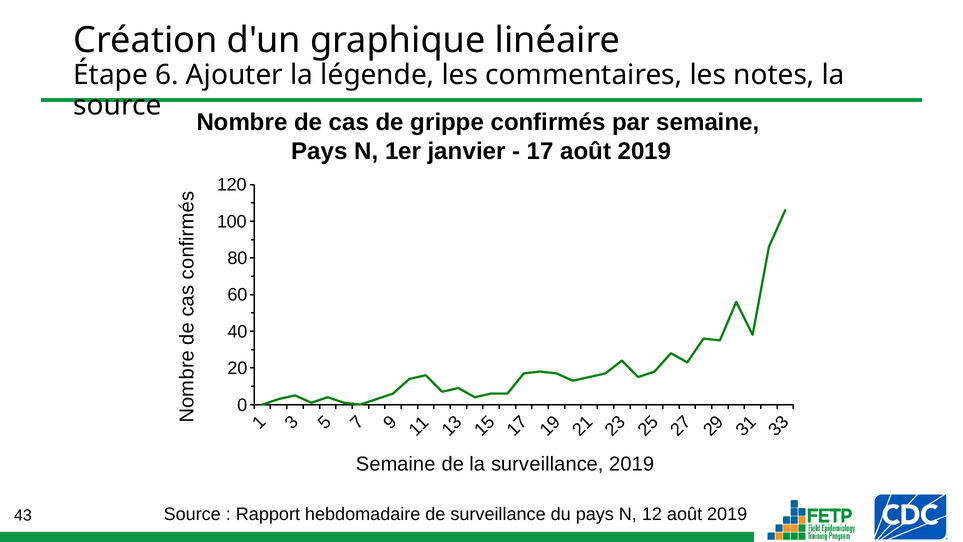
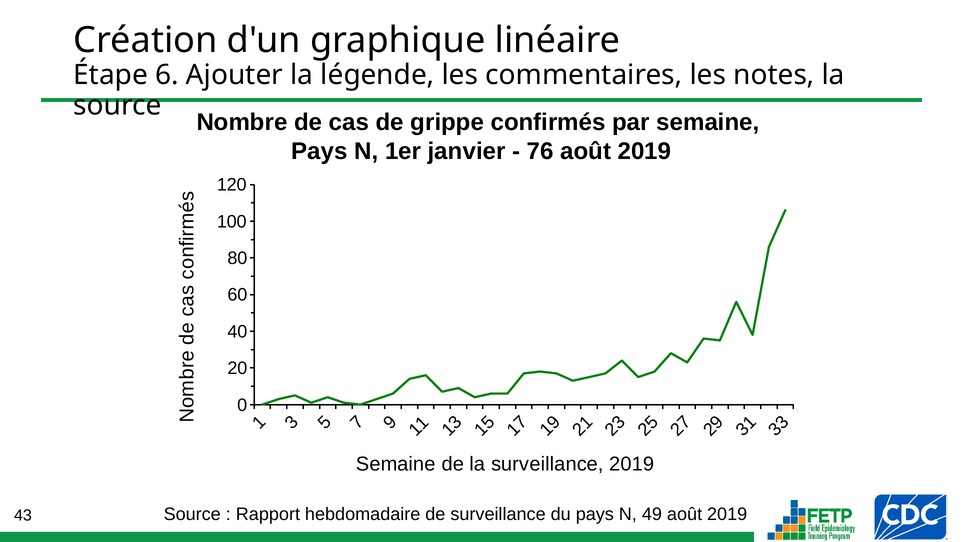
17: 17 -> 76
12: 12 -> 49
